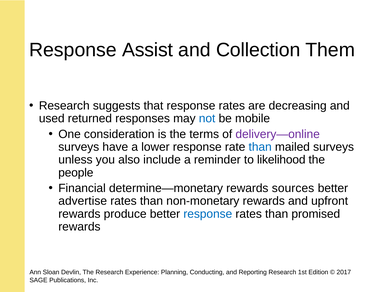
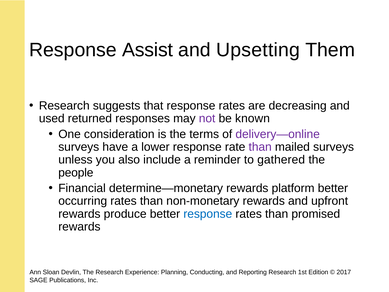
Collection: Collection -> Upsetting
not colour: blue -> purple
mobile: mobile -> known
than at (260, 147) colour: blue -> purple
likelihood: likelihood -> gathered
sources: sources -> platform
advertise: advertise -> occurring
